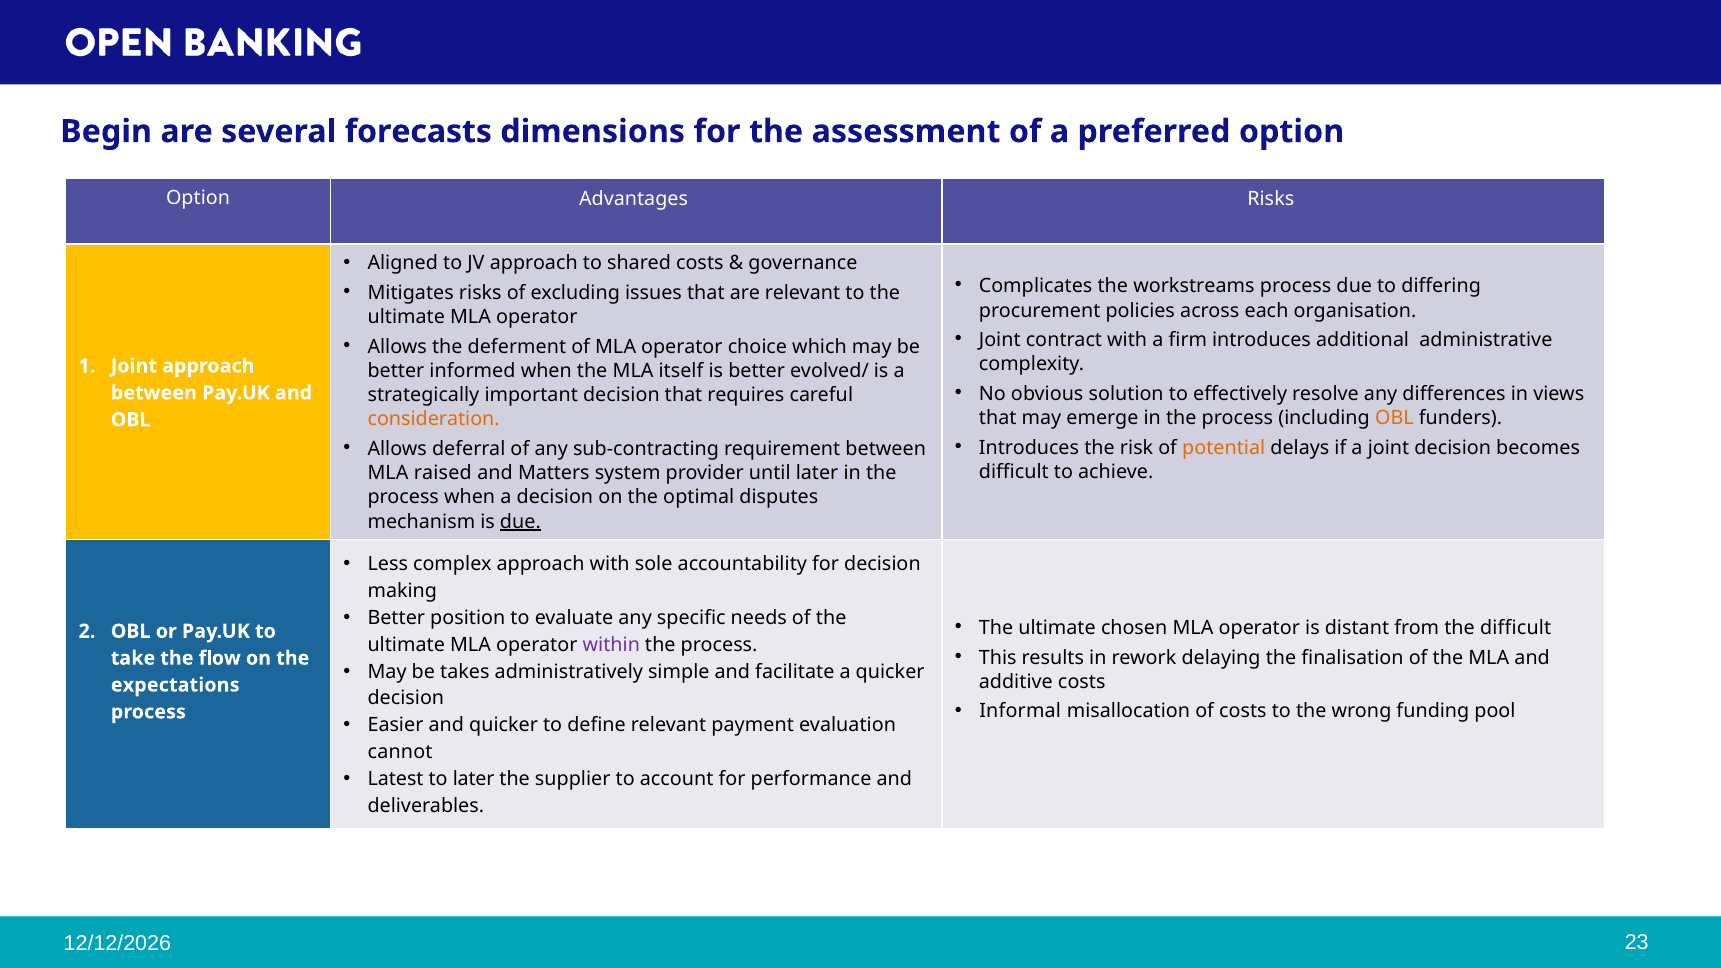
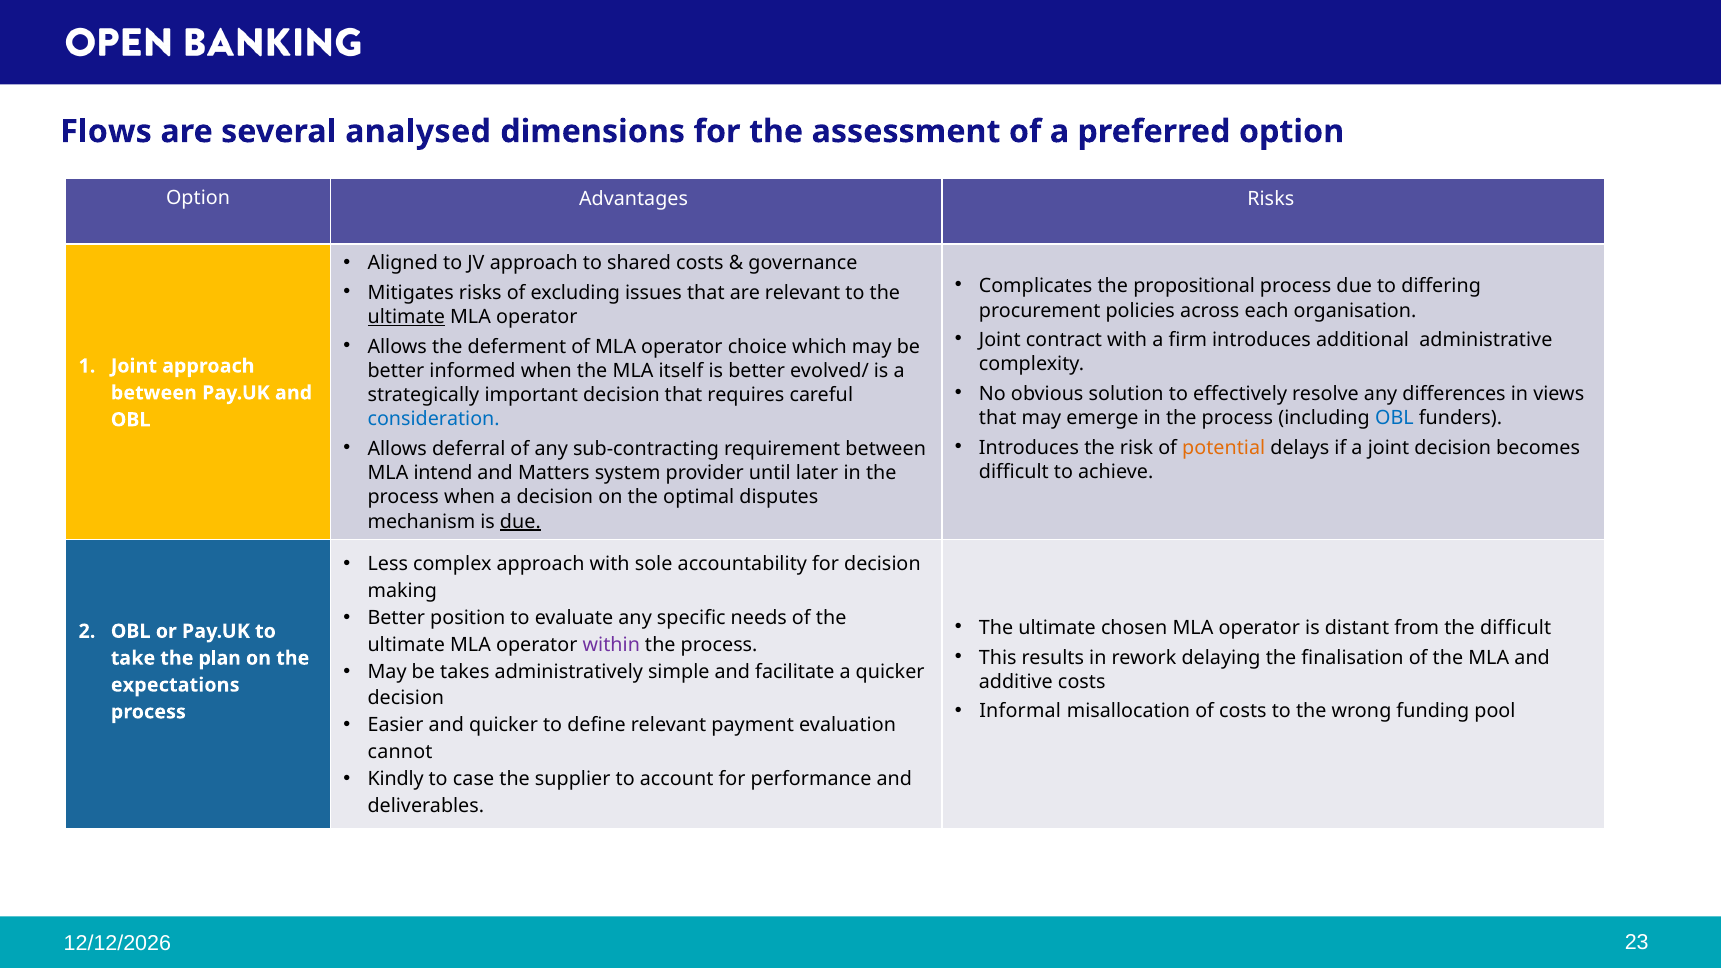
Begin: Begin -> Flows
forecasts: forecasts -> analysed
workstreams: workstreams -> propositional
ultimate at (406, 317) underline: none -> present
OBL at (1394, 418) colour: orange -> blue
consideration colour: orange -> blue
raised: raised -> intend
flow: flow -> plan
Latest: Latest -> Kindly
to later: later -> case
